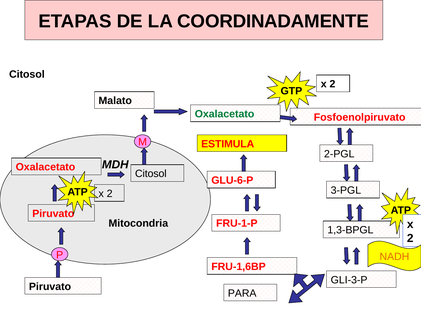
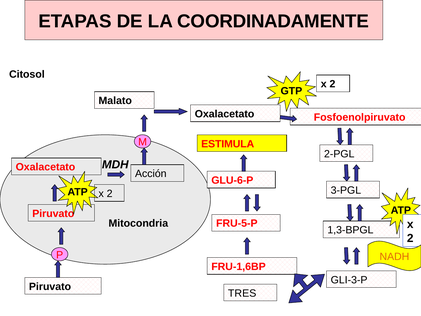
Oxalacetato at (225, 114) colour: green -> black
Citosol at (151, 174): Citosol -> Acción
FRU-1-P: FRU-1-P -> FRU-5-P
PARA: PARA -> TRES
